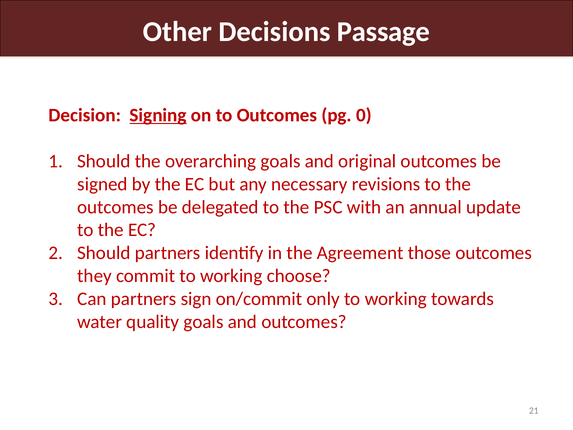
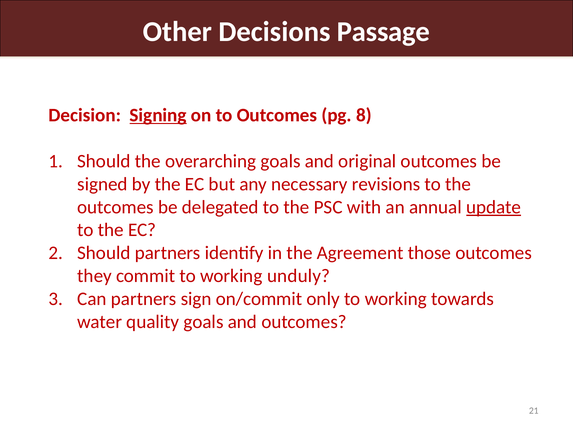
0: 0 -> 8
update underline: none -> present
choose: choose -> unduly
